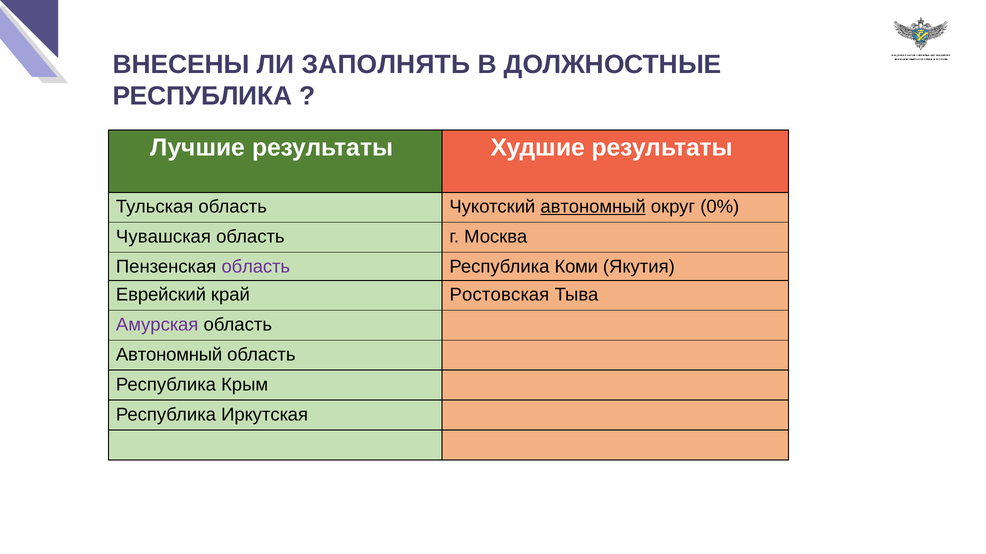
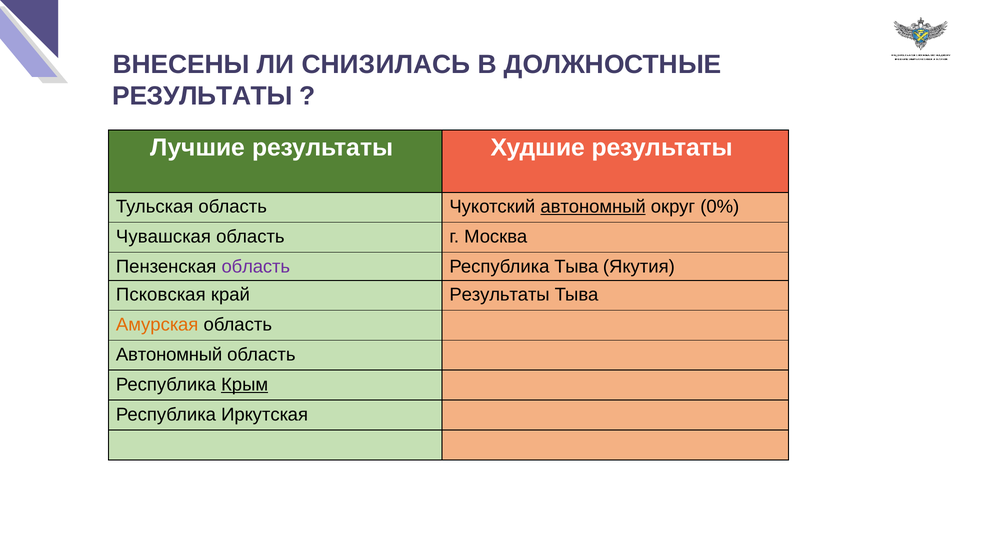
ЗАПОЛНЯТЬ: ЗАПОЛНЯТЬ -> СНИЗИЛАСЬ
РЕСПУБЛИКА at (202, 96): РЕСПУБЛИКА -> РЕЗУЛЬТАТЫ
Республика Коми: Коми -> Тыва
Еврейский: Еврейский -> Псковская
край Ростовская: Ростовская -> Результаты
Амурская colour: purple -> orange
Крым underline: none -> present
